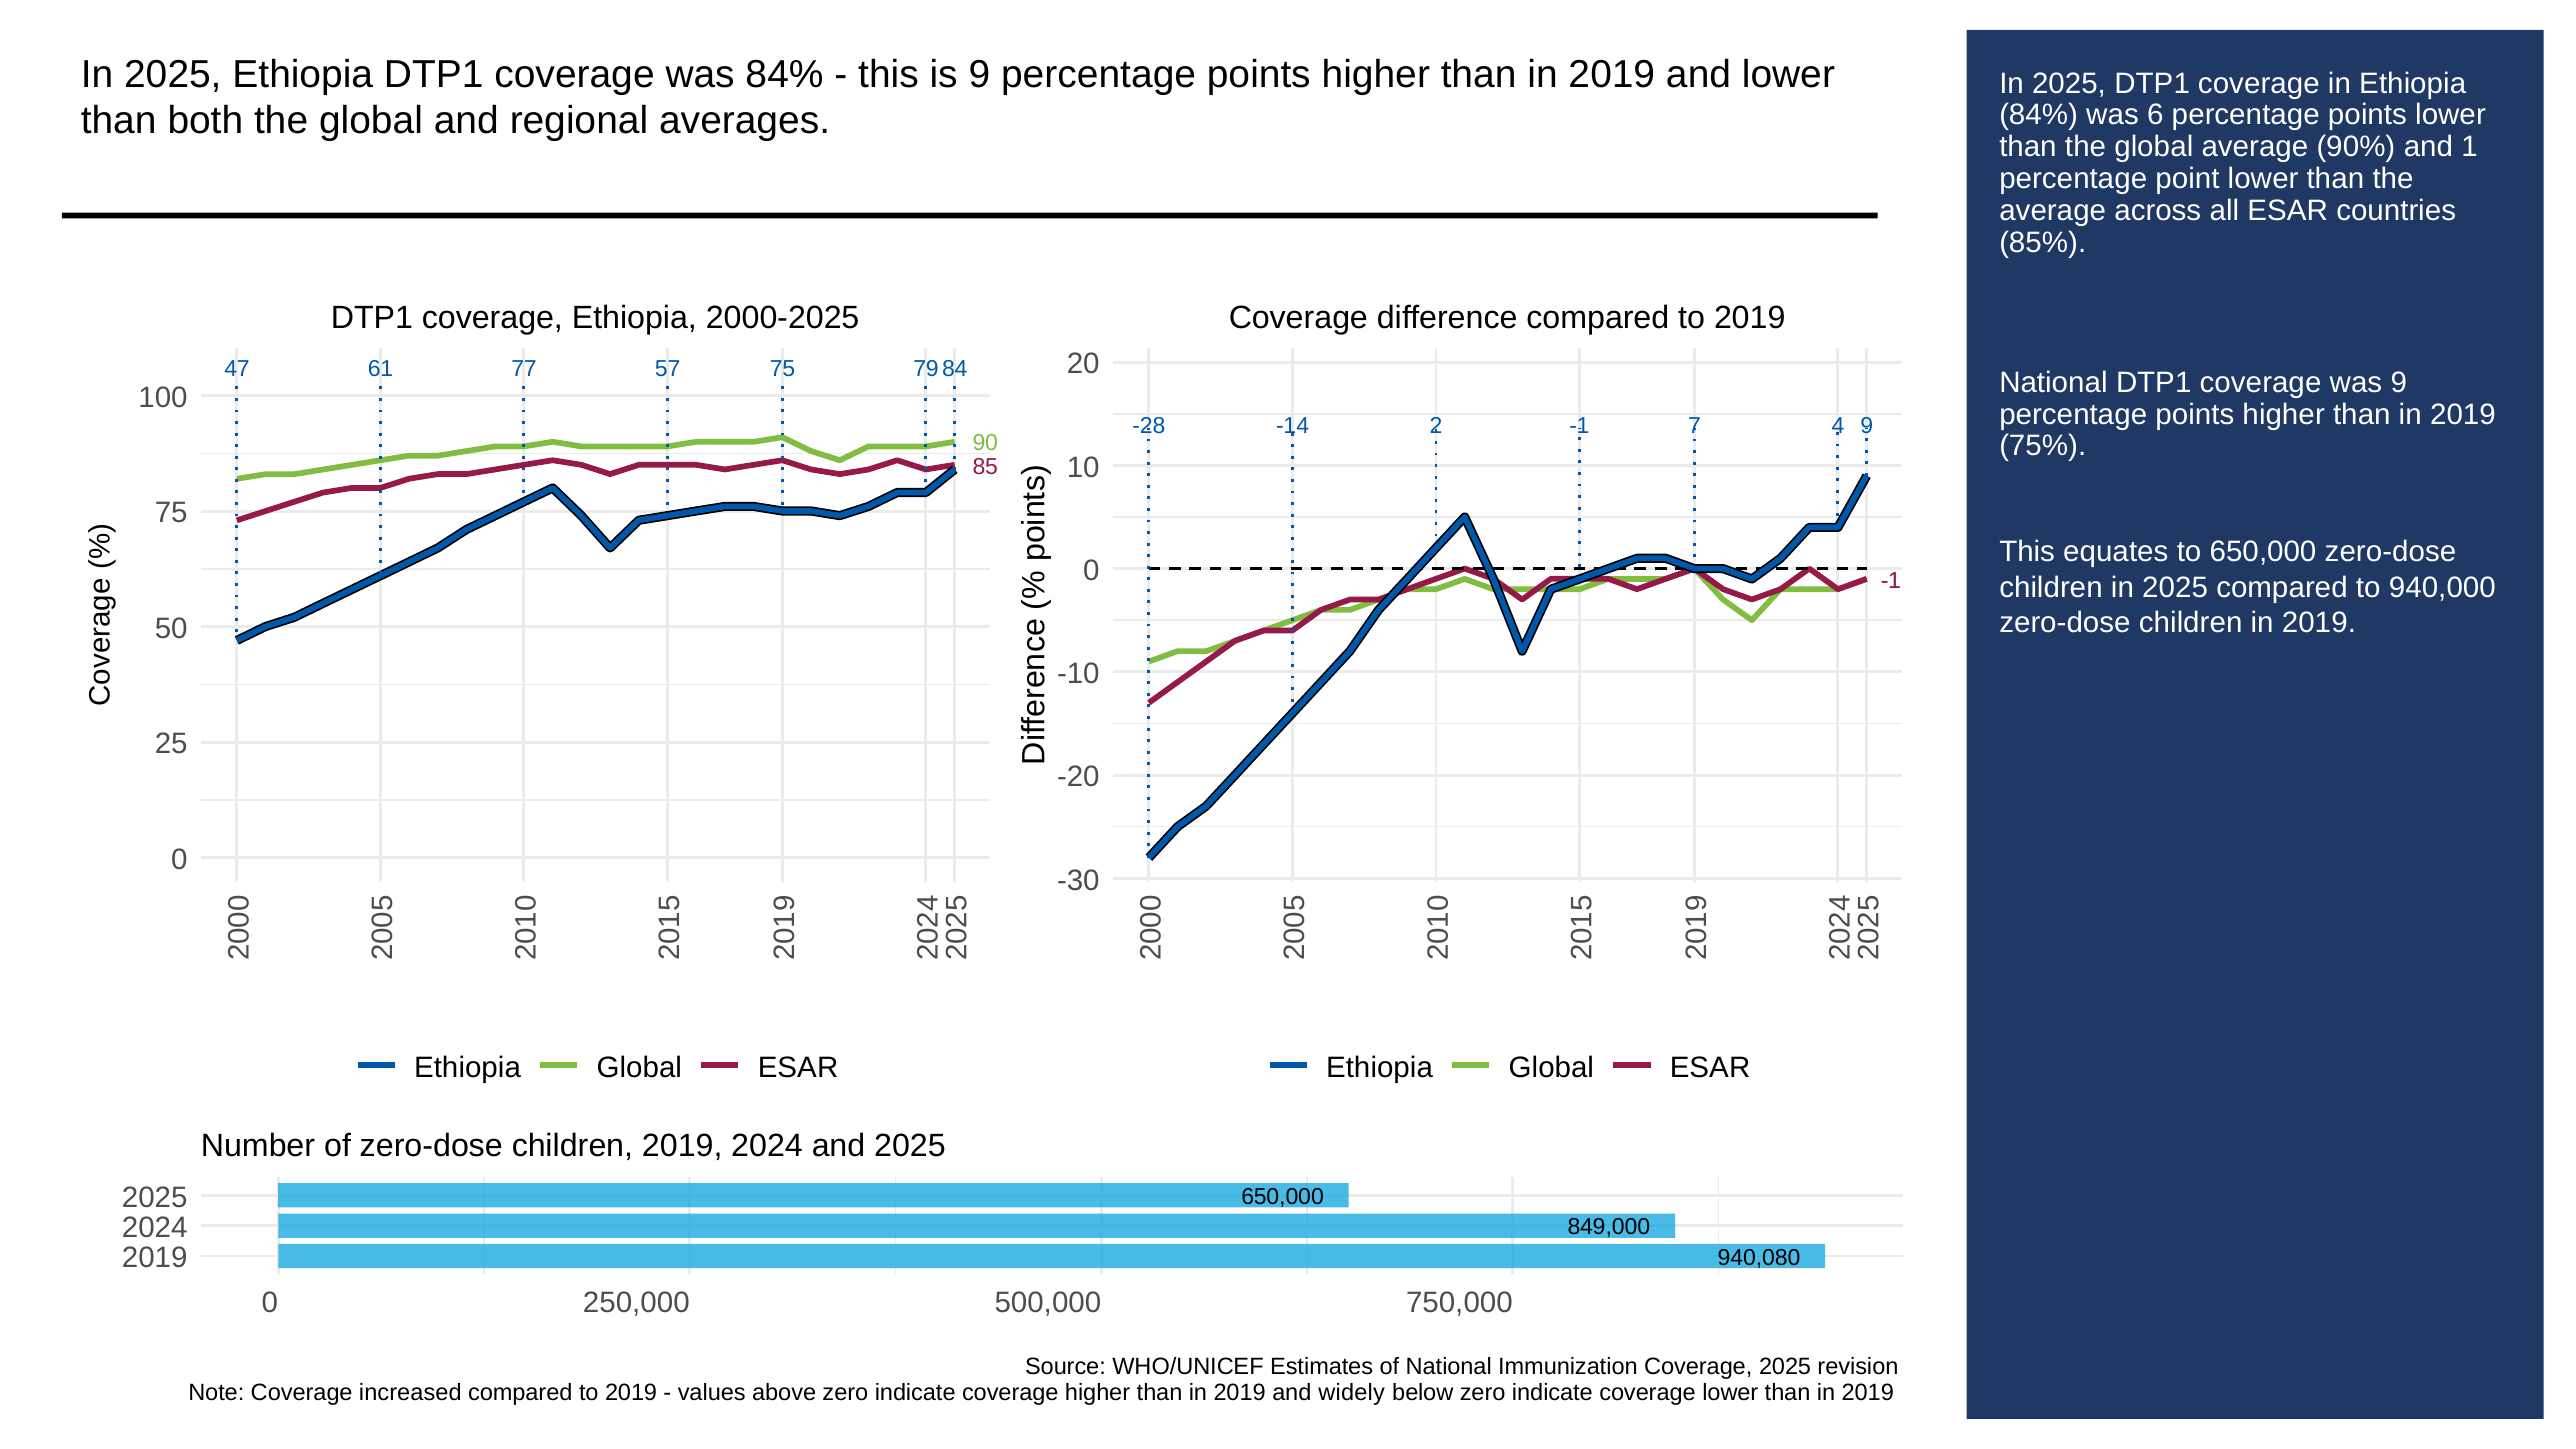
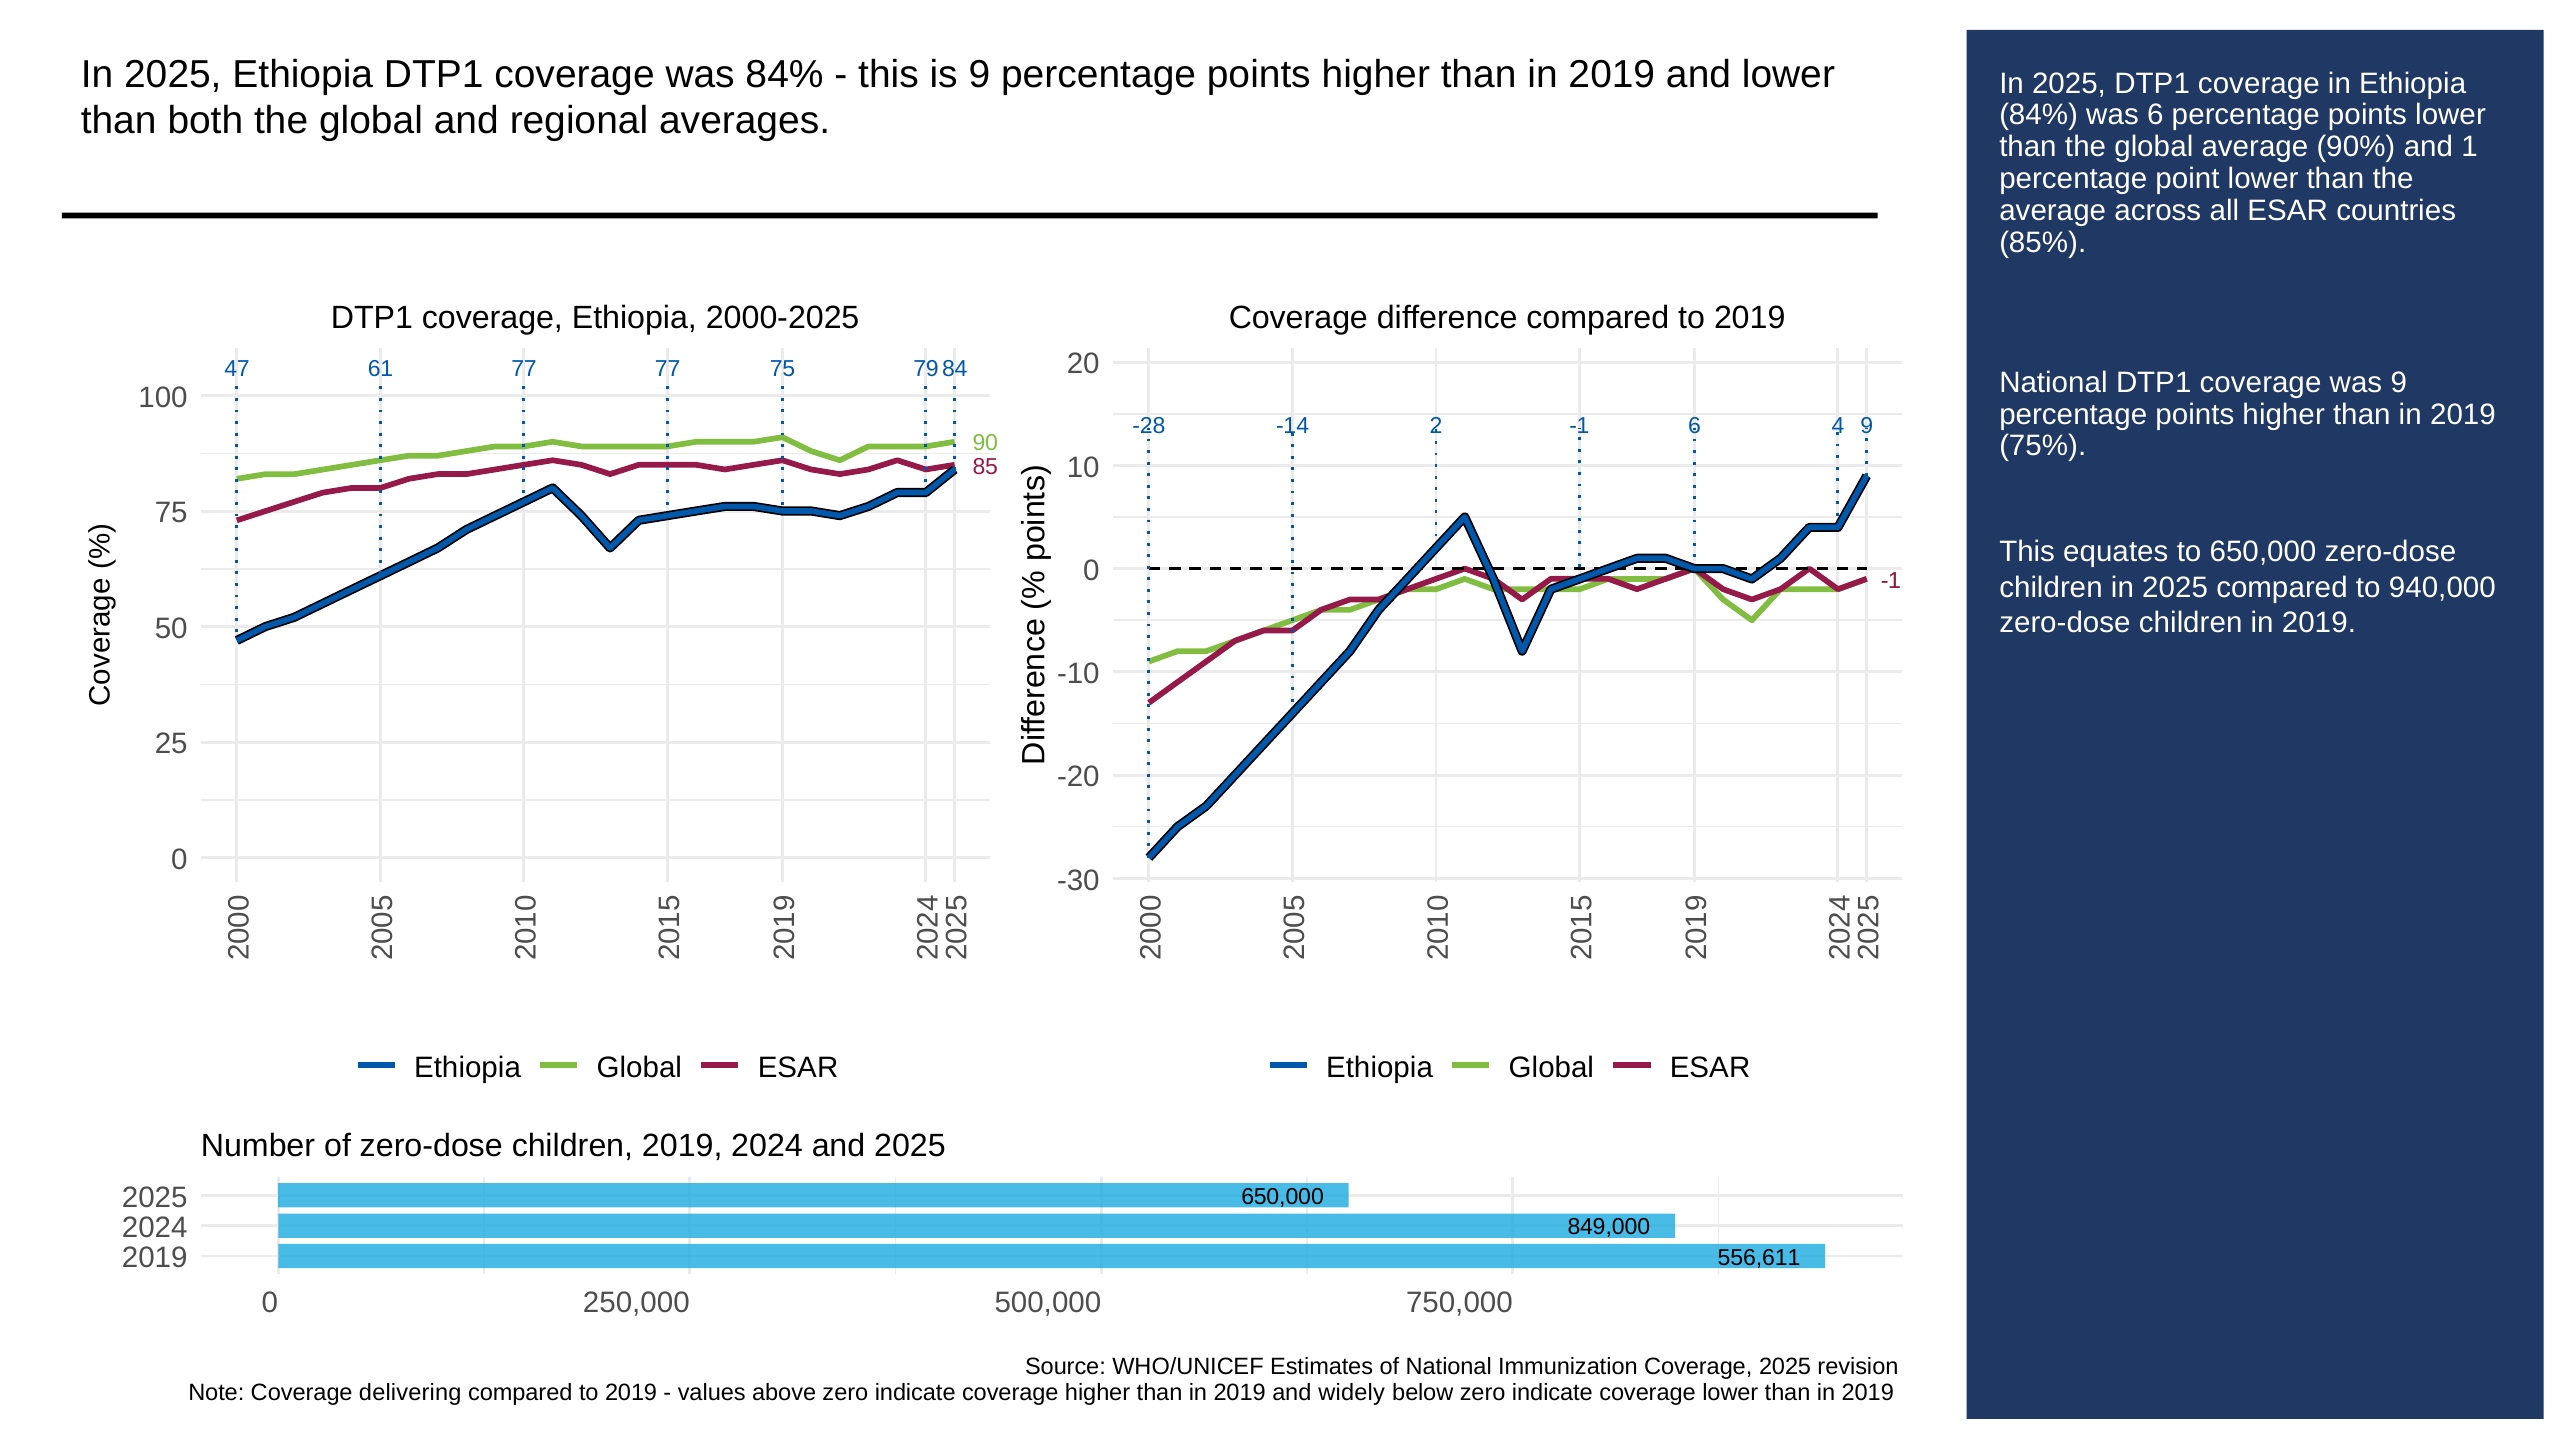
77 57: 57 -> 77
-1 7: 7 -> 6
940,080: 940,080 -> 556,611
increased: increased -> delivering
